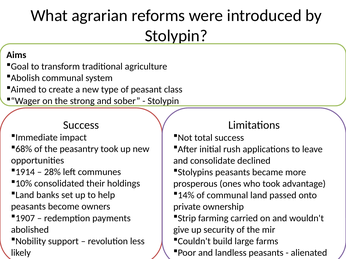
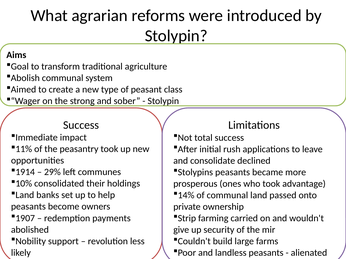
68%: 68% -> 11%
28%: 28% -> 29%
